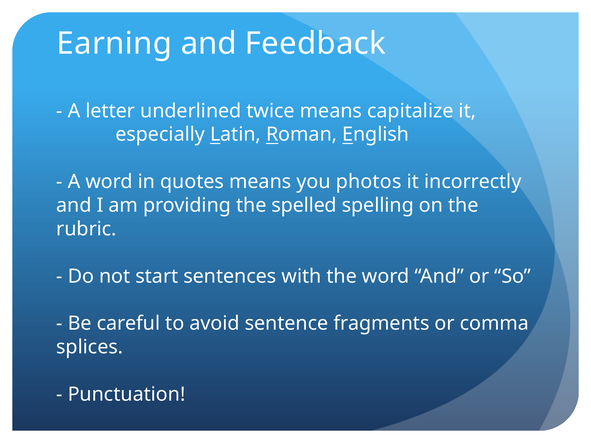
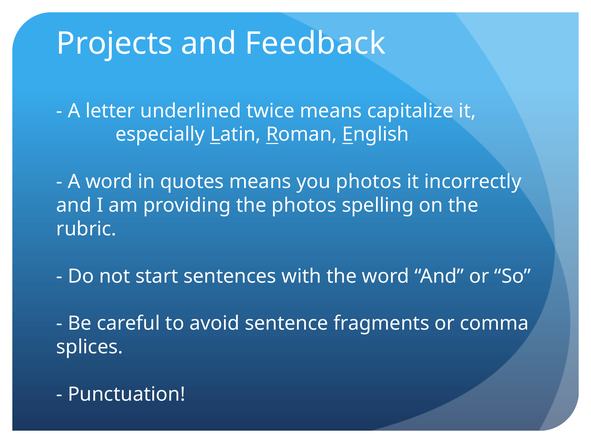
Earning: Earning -> Projects
the spelled: spelled -> photos
